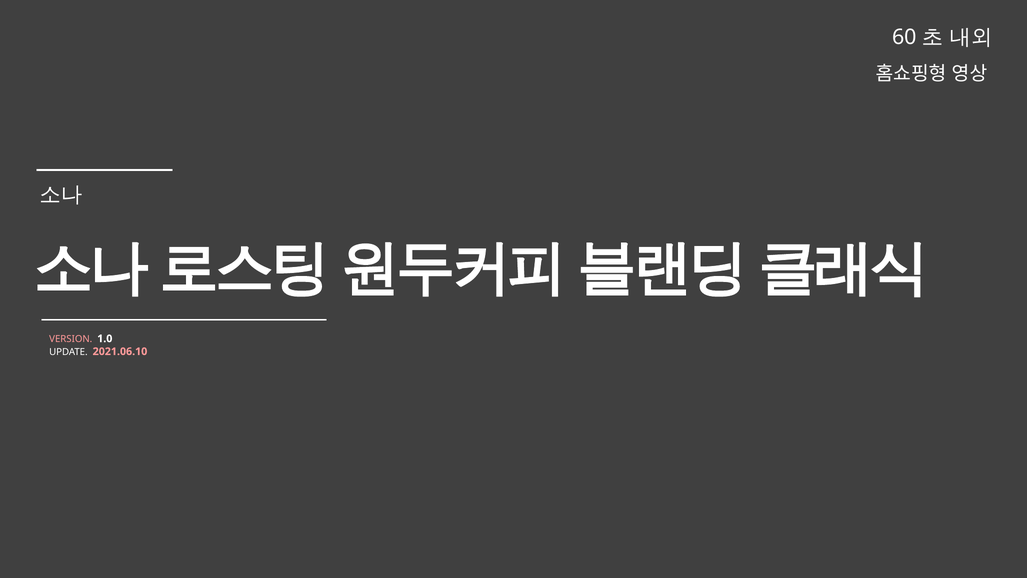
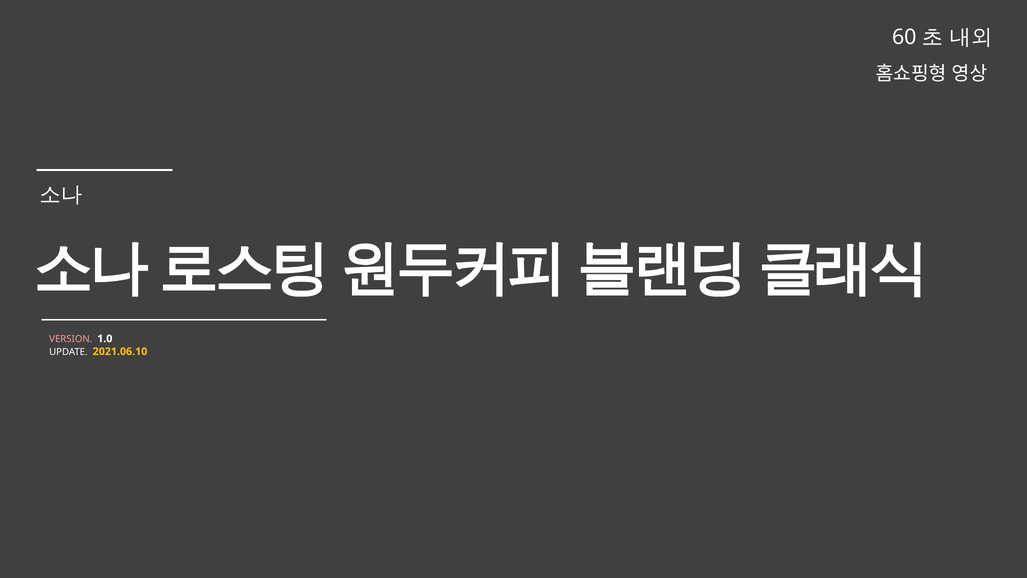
2021.06.10 colour: pink -> yellow
